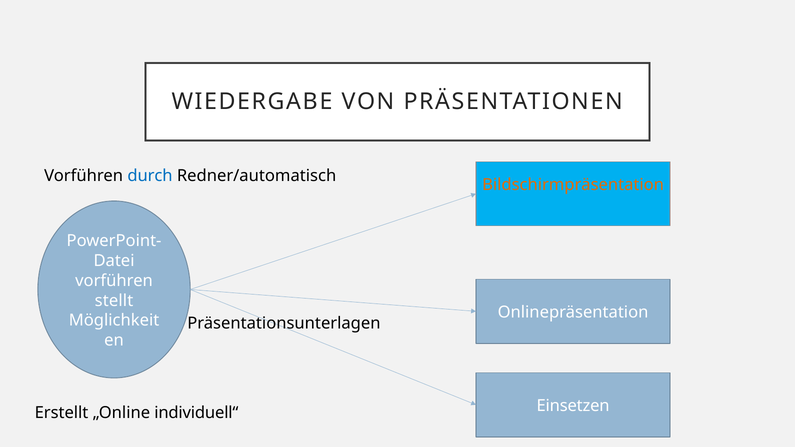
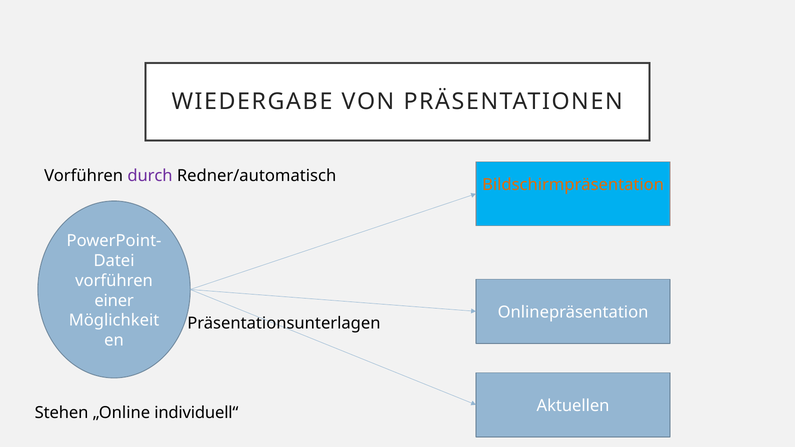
durch colour: blue -> purple
stellt: stellt -> einer
Einsetzen: Einsetzen -> Aktuellen
Erstellt: Erstellt -> Stehen
